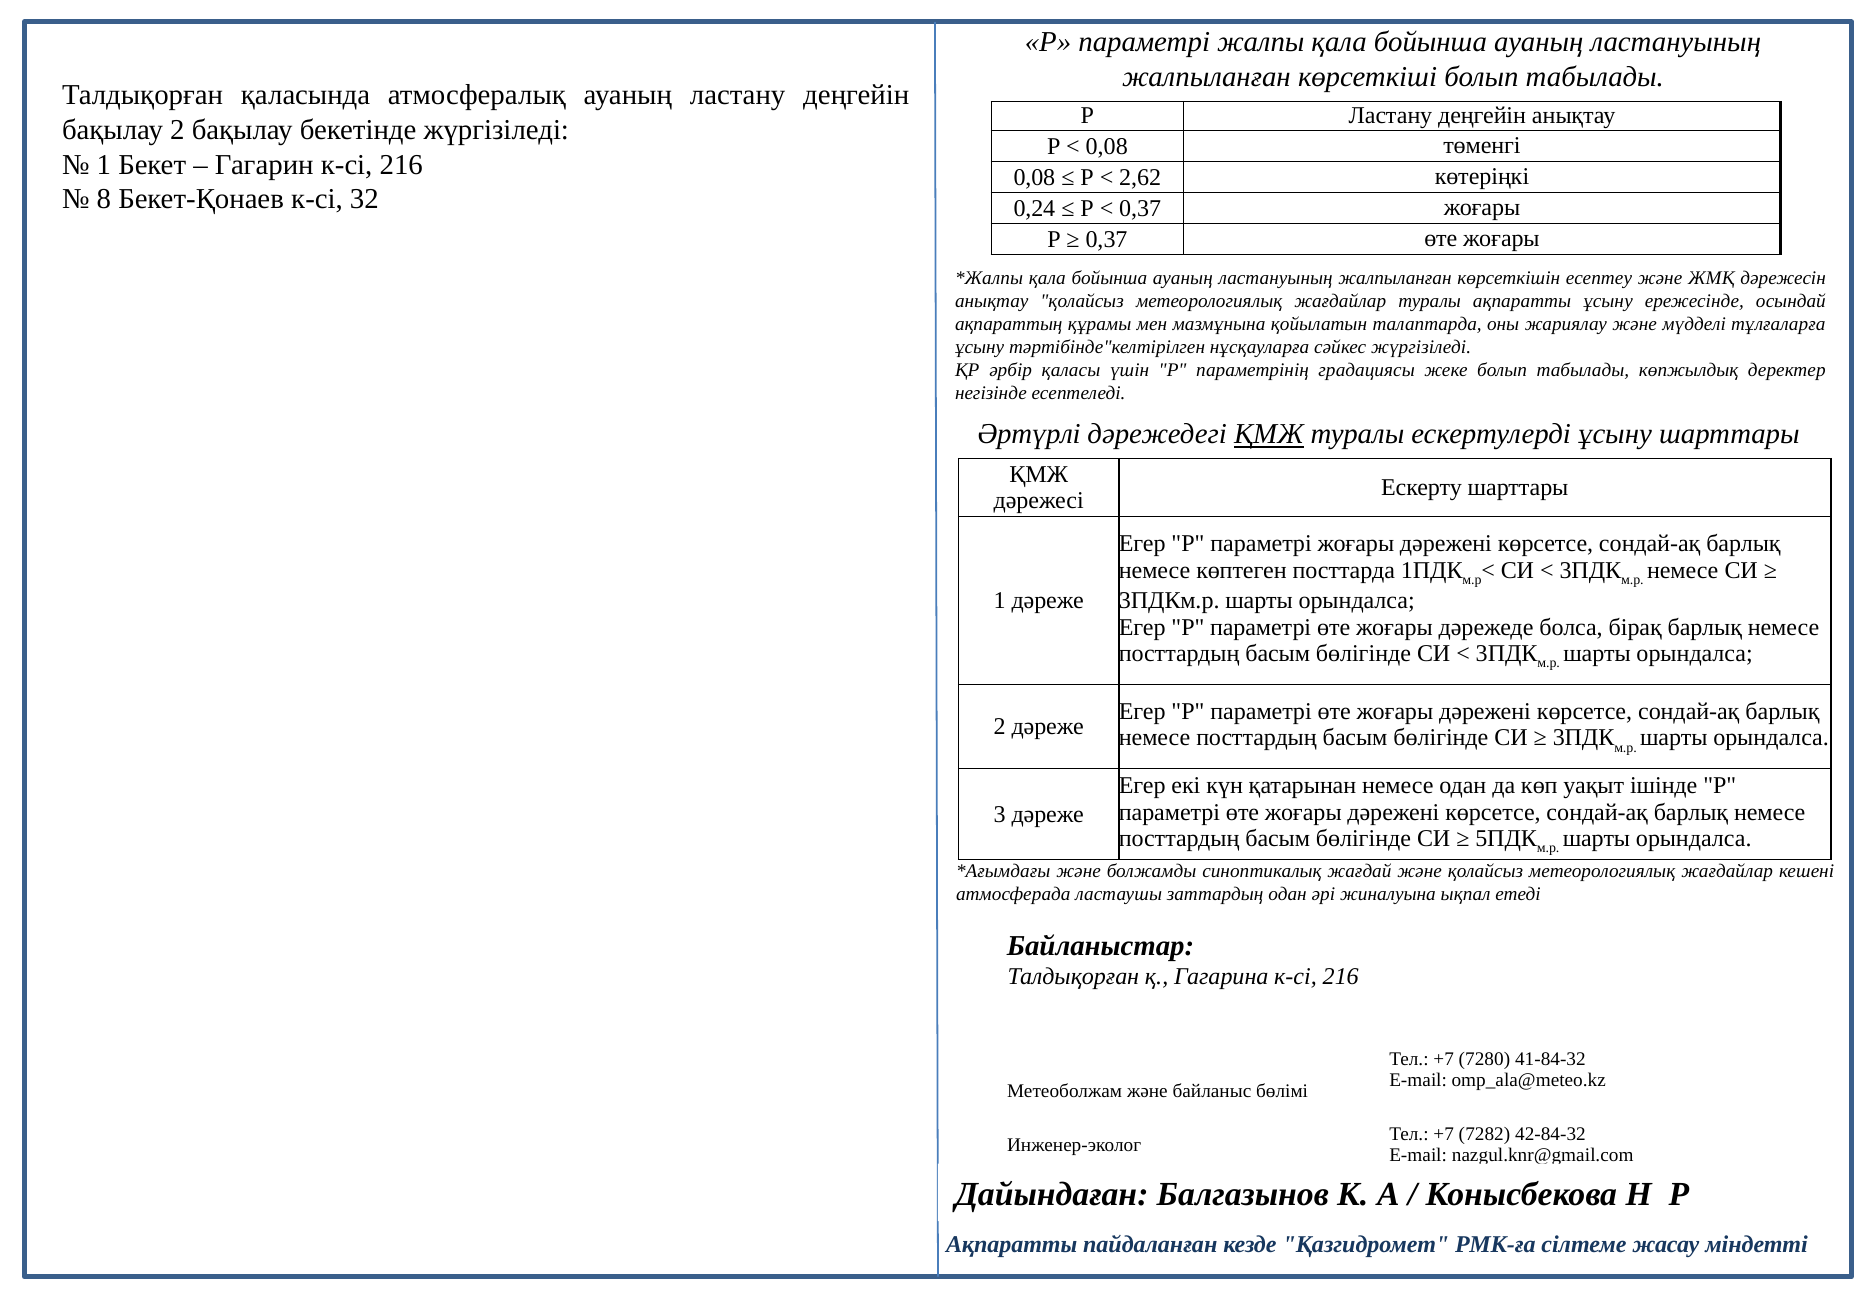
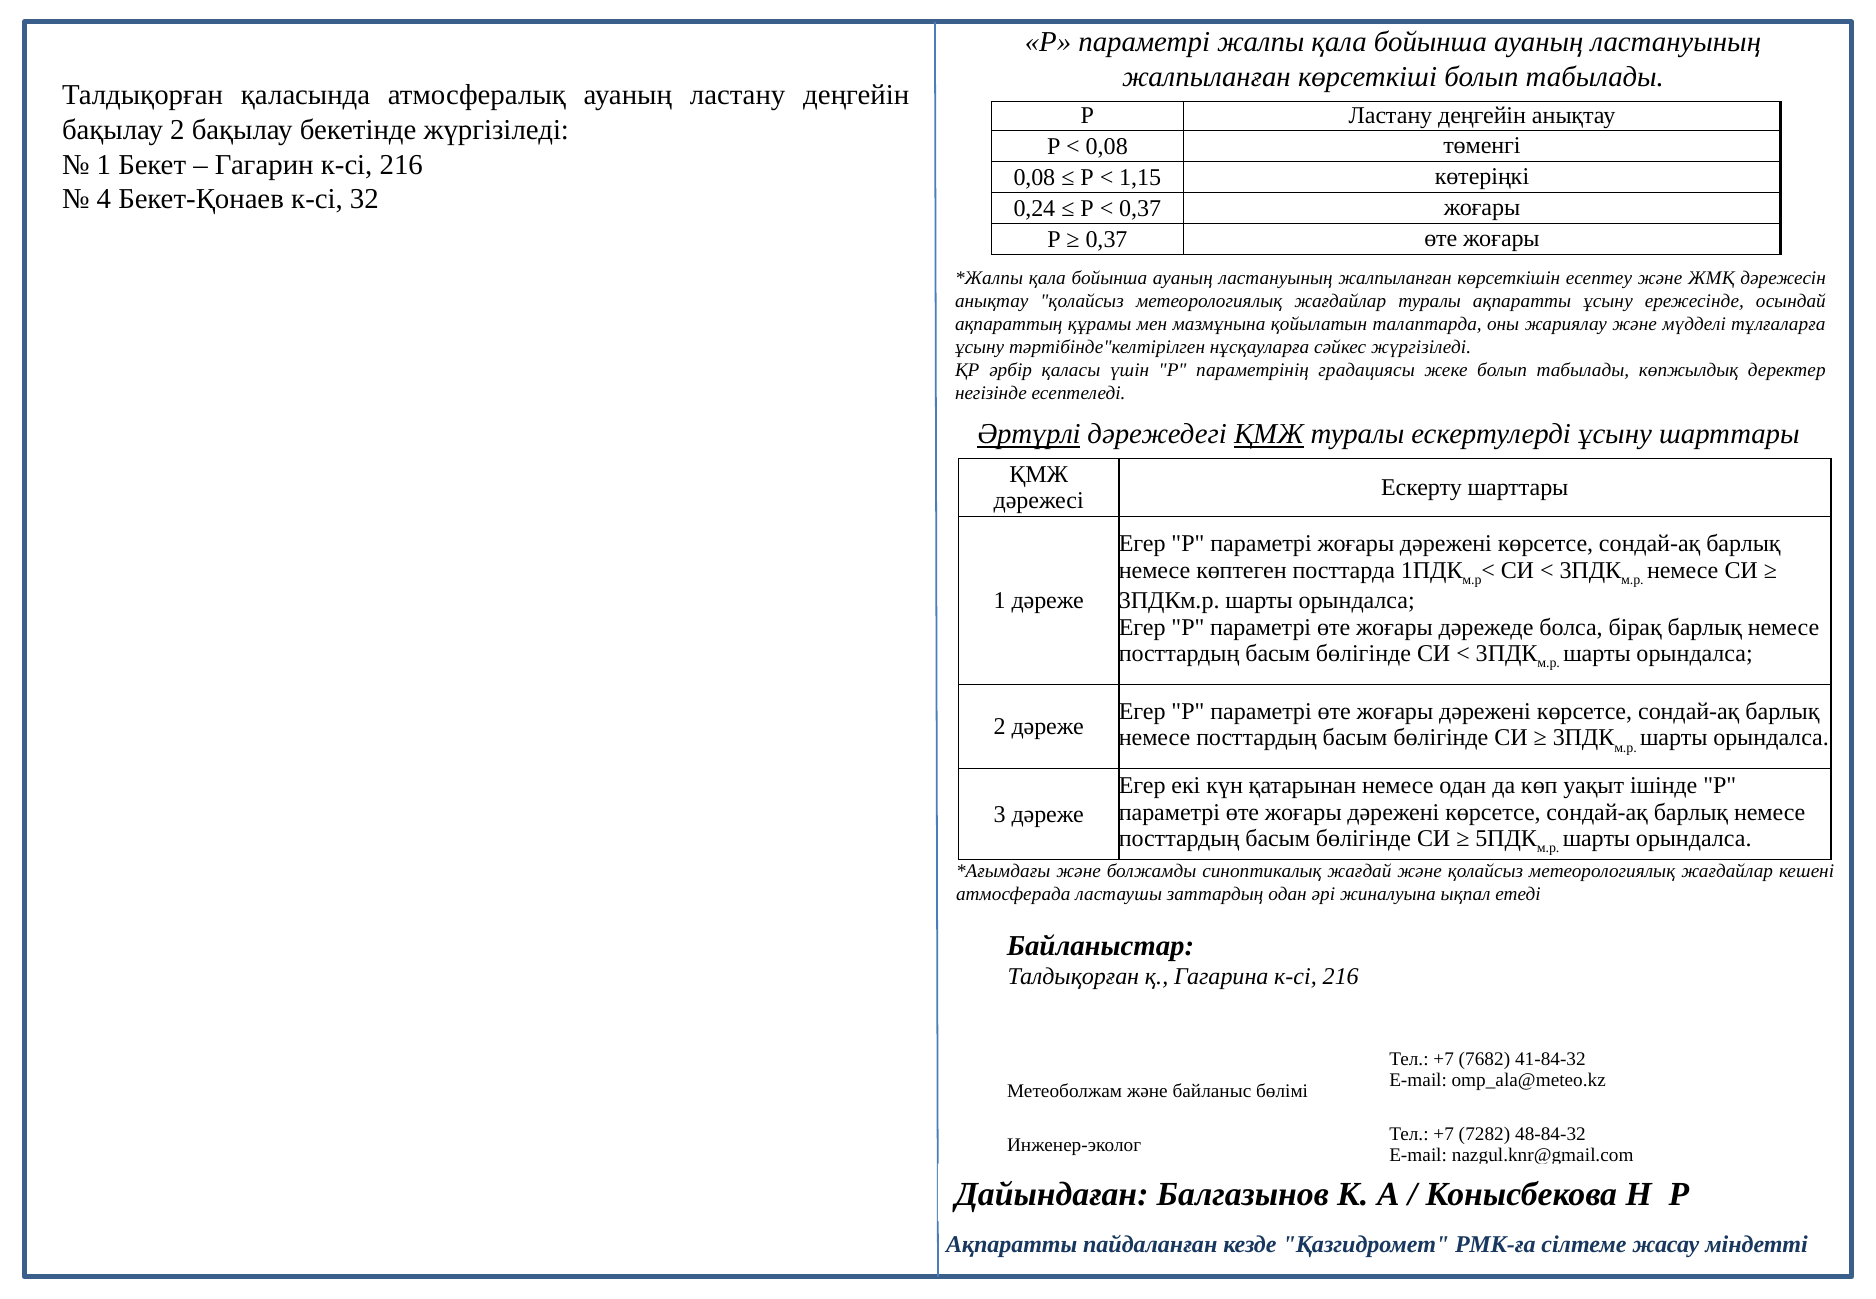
2,62: 2,62 -> 1,15
8: 8 -> 4
Әртүрлі underline: none -> present
7280: 7280 -> 7682
42-84-32: 42-84-32 -> 48-84-32
